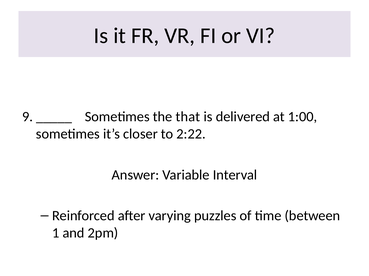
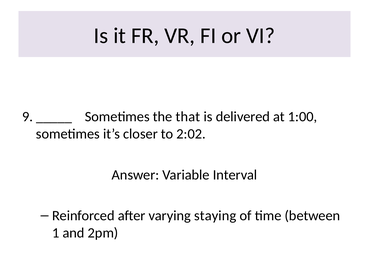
2:22: 2:22 -> 2:02
puzzles: puzzles -> staying
